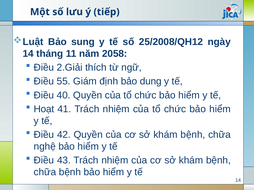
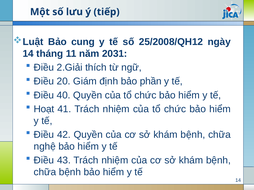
sung: sung -> cung
2058: 2058 -> 2031
55: 55 -> 20
dung: dung -> phần
